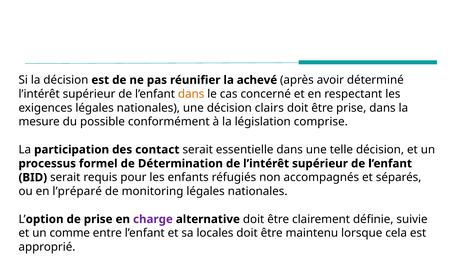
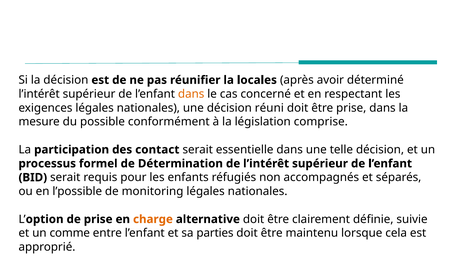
achevé: achevé -> locales
clairs: clairs -> réuni
l’préparé: l’préparé -> l’possible
charge colour: purple -> orange
locales: locales -> parties
